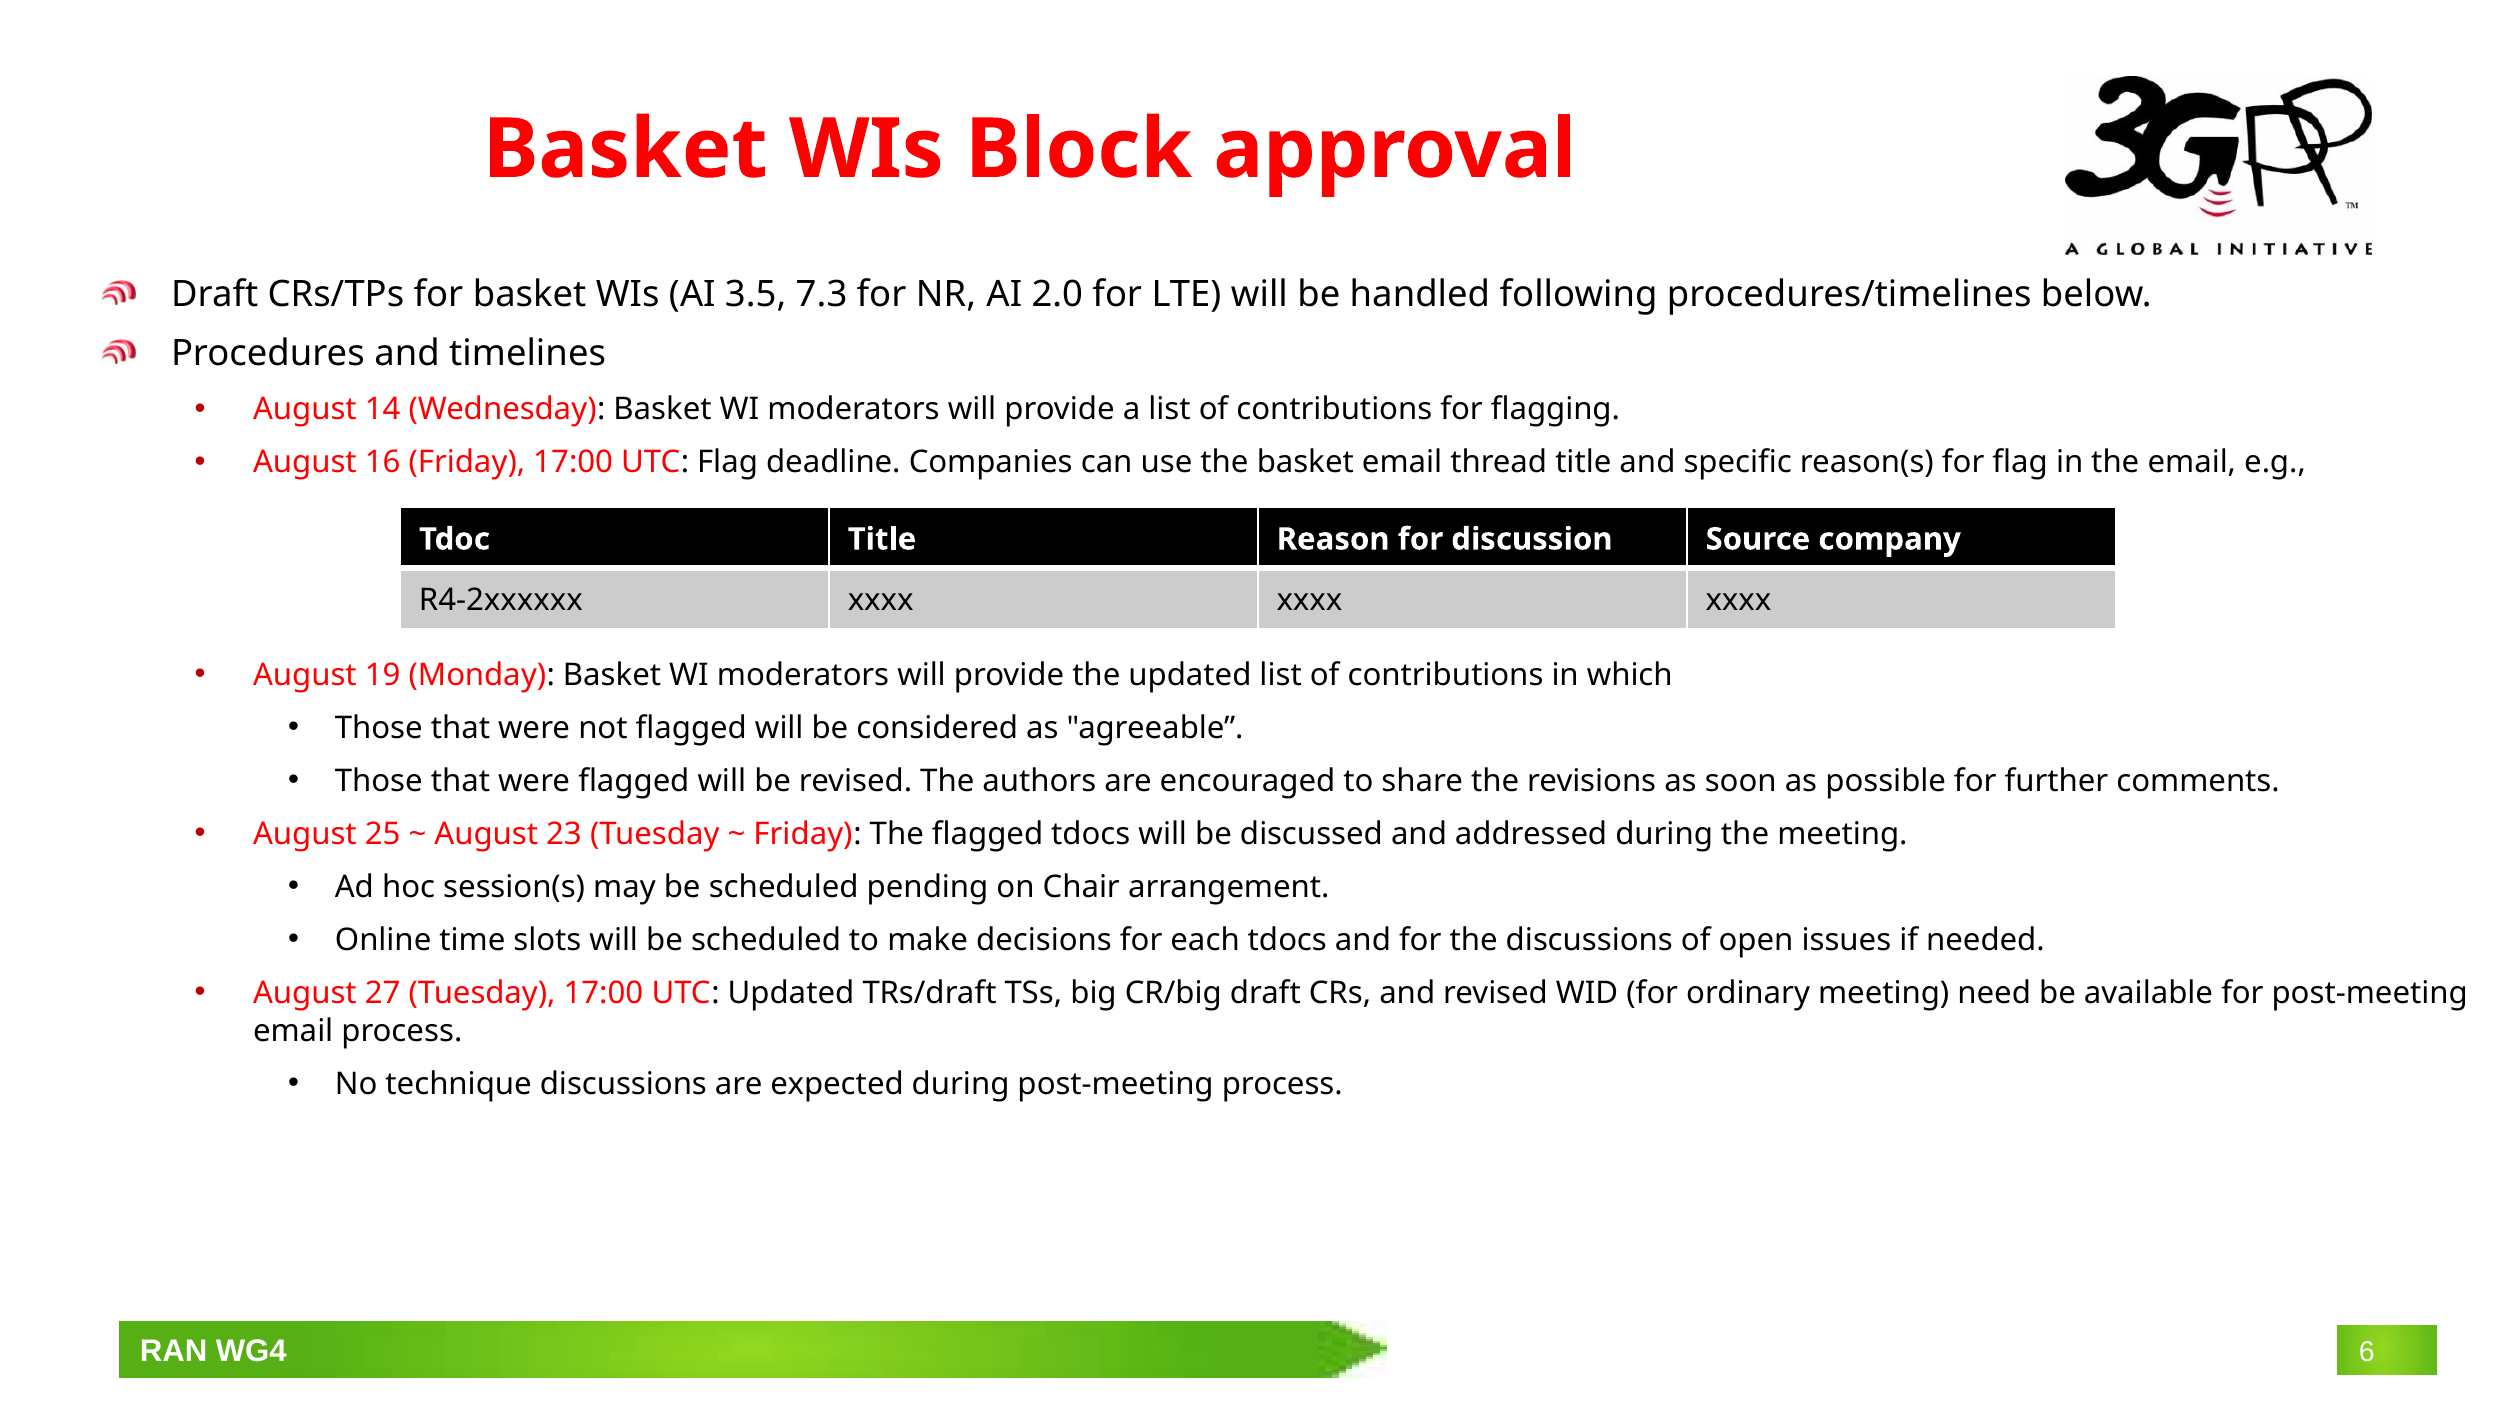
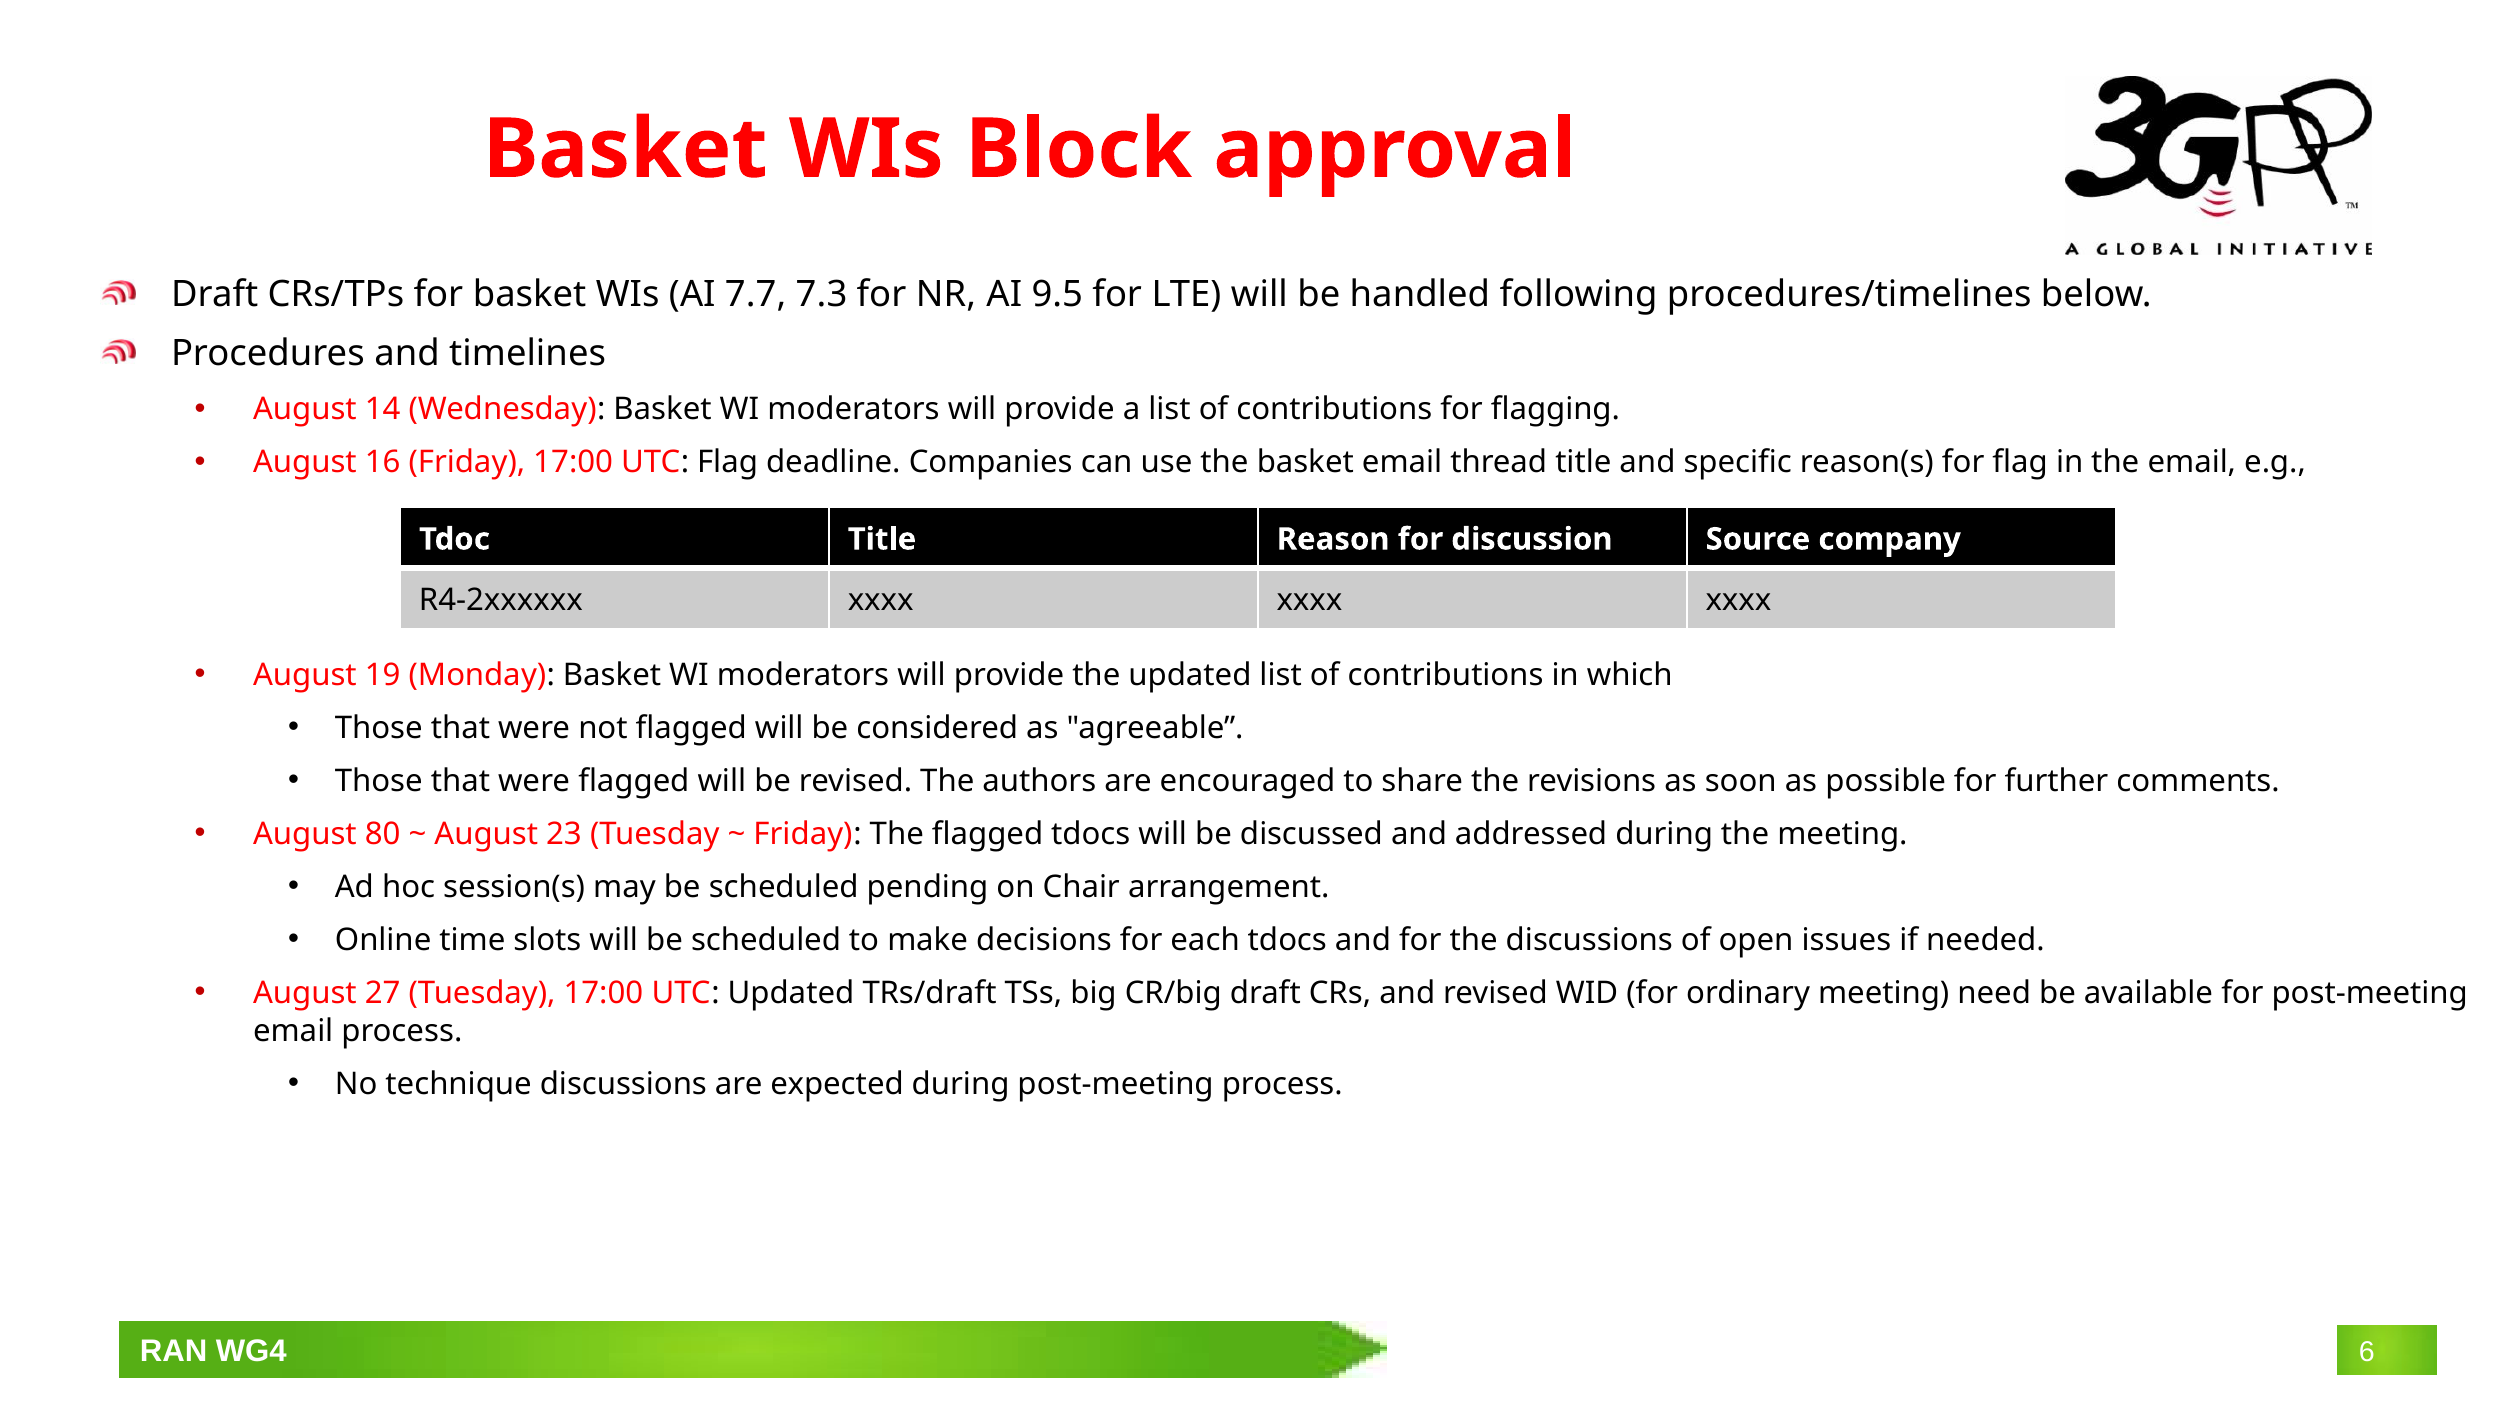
3.5: 3.5 -> 7.7
2.0: 2.0 -> 9.5
25: 25 -> 80
